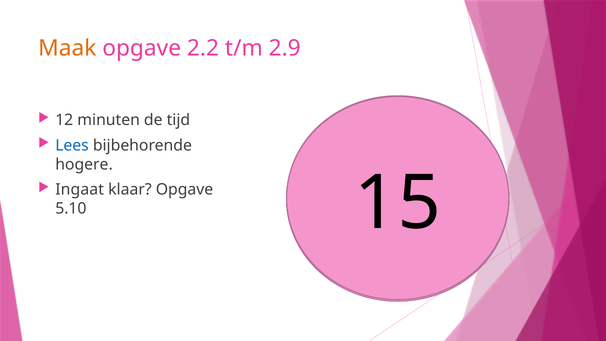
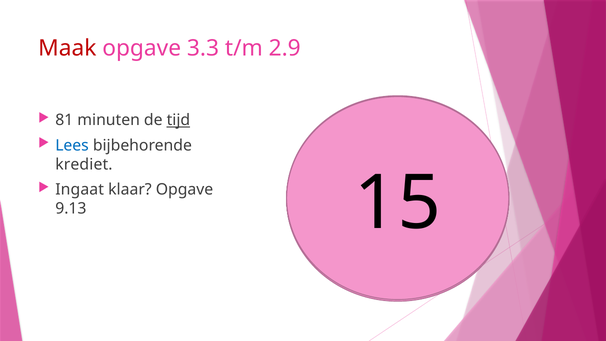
Maak colour: orange -> red
2.2: 2.2 -> 3.3
12 at (64, 120): 12 -> 81
tijd underline: none -> present
hogere: hogere -> krediet
5.10: 5.10 -> 9.13
